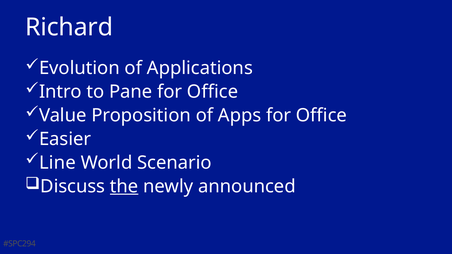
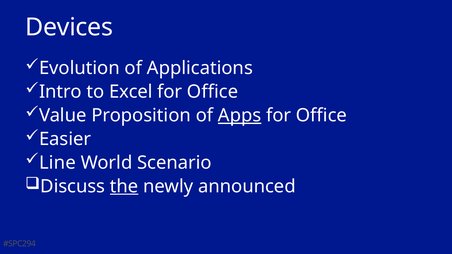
Richard: Richard -> Devices
Pane: Pane -> Excel
Apps underline: none -> present
